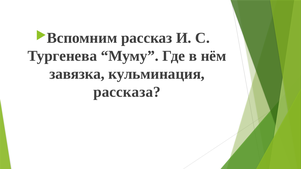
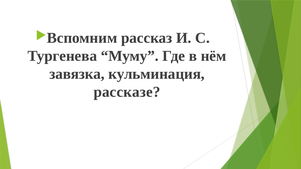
рассказа: рассказа -> рассказе
